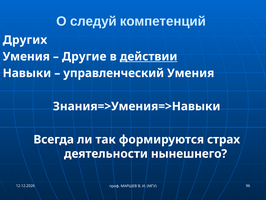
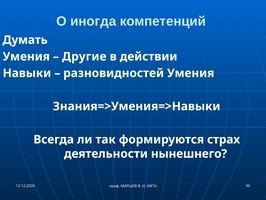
следуй: следуй -> иногда
Других: Других -> Думать
действии underline: present -> none
управленческий: управленческий -> разновидностей
